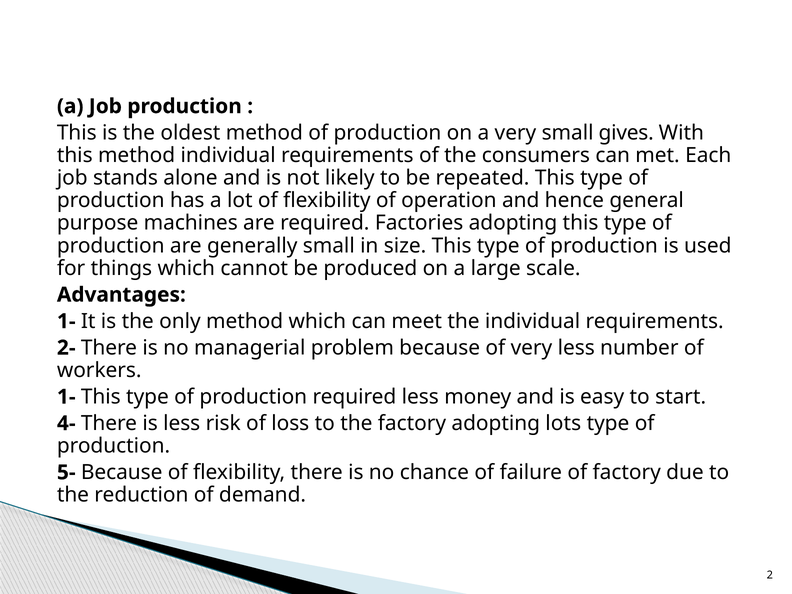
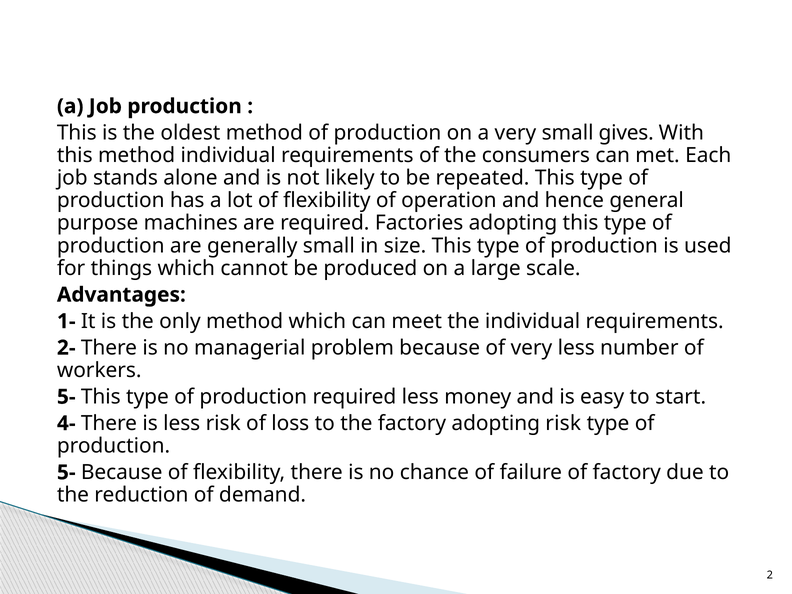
1- at (66, 397): 1- -> 5-
adopting lots: lots -> risk
